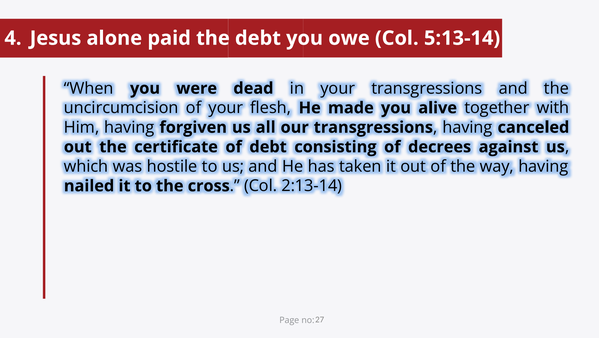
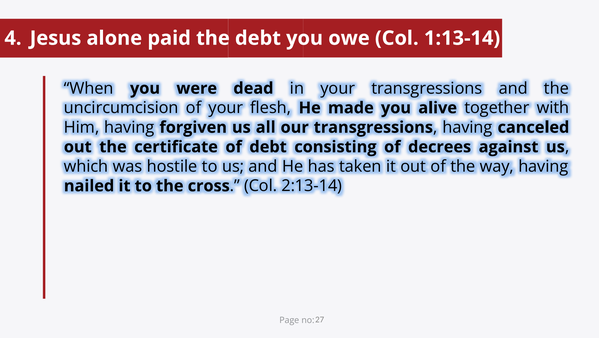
5:13-14: 5:13-14 -> 1:13-14
